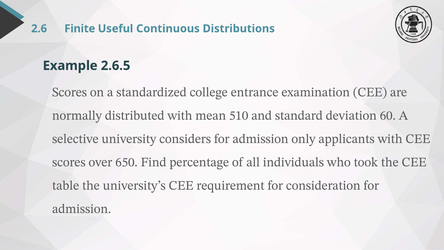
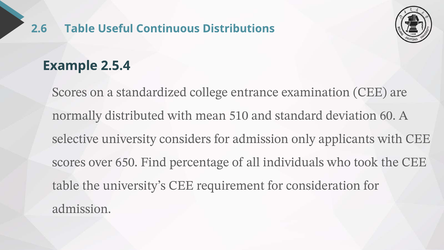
2.6 Finite: Finite -> Table
2.6.5: 2.6.5 -> 2.5.4
